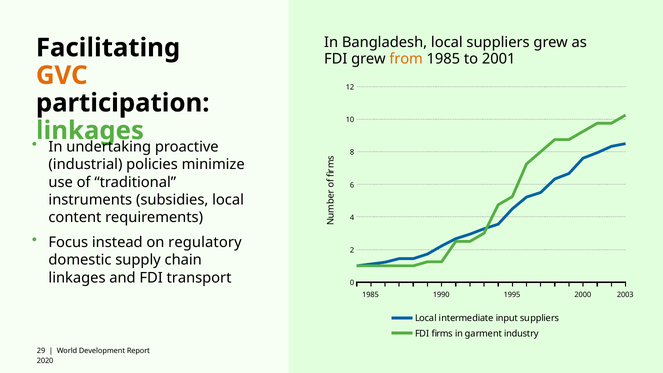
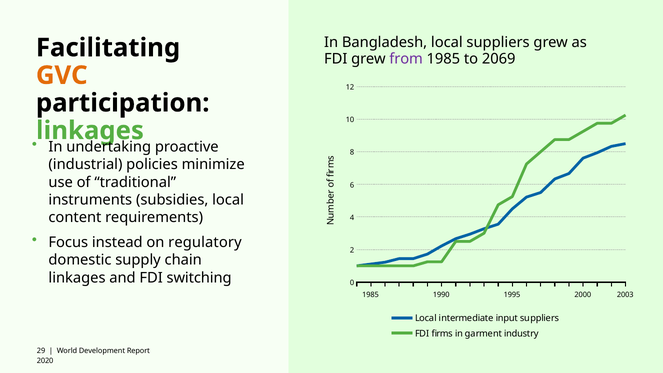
from colour: orange -> purple
2001: 2001 -> 2069
transport: transport -> switching
